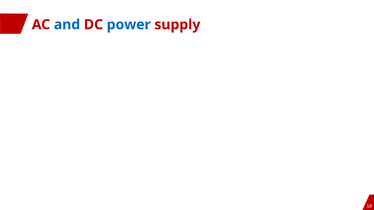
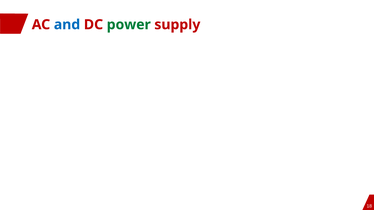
power colour: blue -> green
